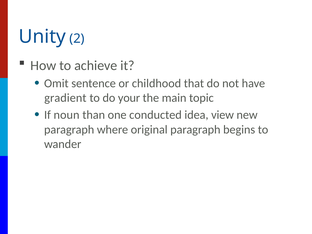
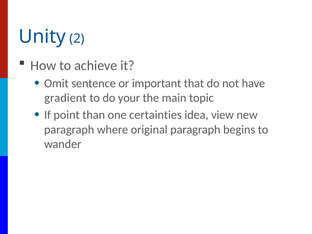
childhood: childhood -> important
noun: noun -> point
conducted: conducted -> certainties
